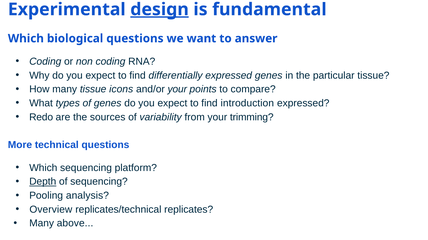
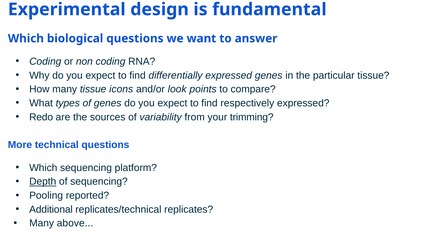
design underline: present -> none
and/or your: your -> look
introduction: introduction -> respectively
analysis: analysis -> reported
Overview: Overview -> Additional
